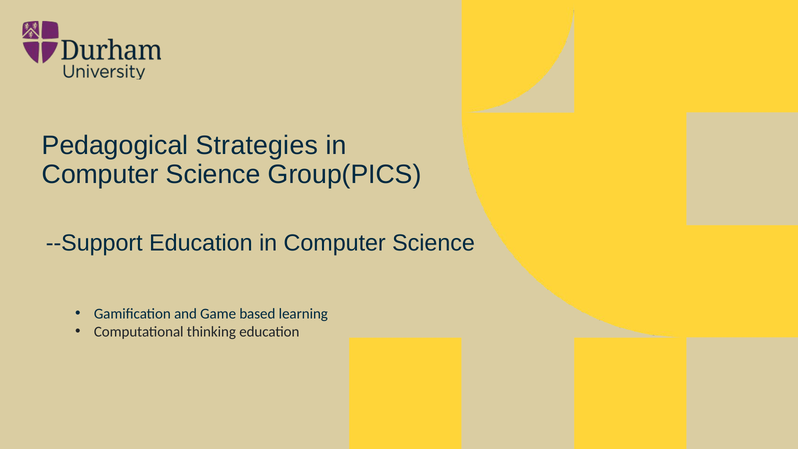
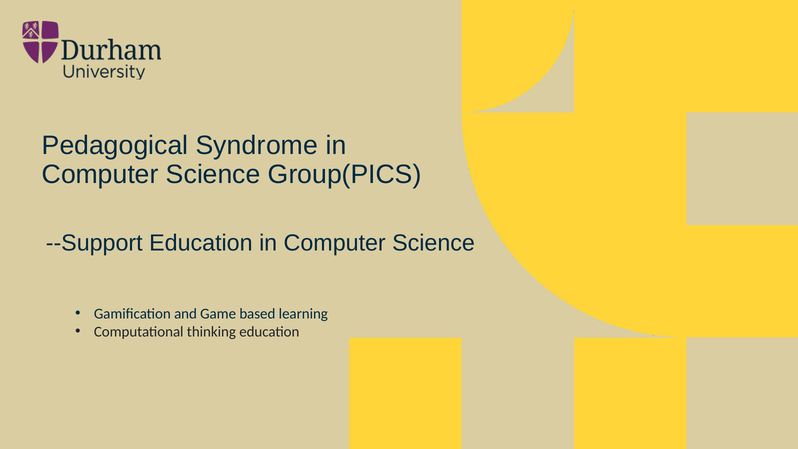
Strategies: Strategies -> Syndrome
